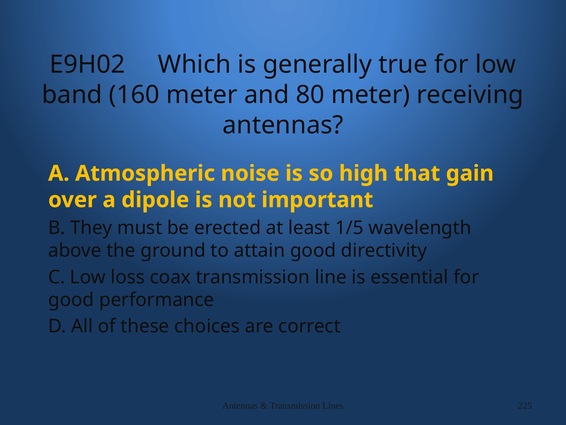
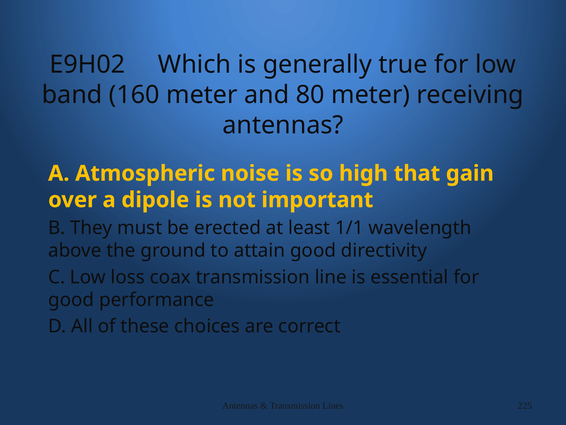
1/5: 1/5 -> 1/1
